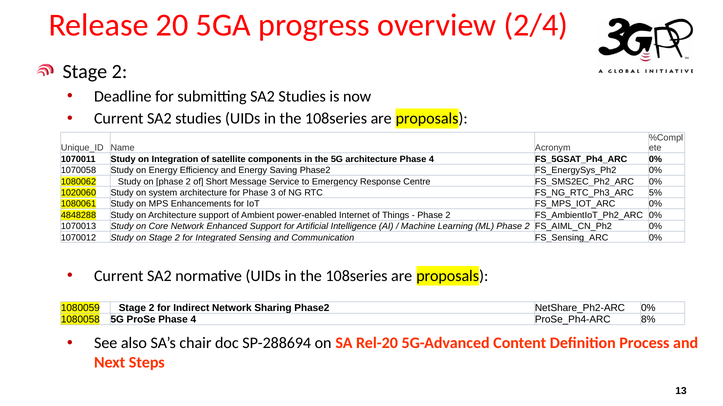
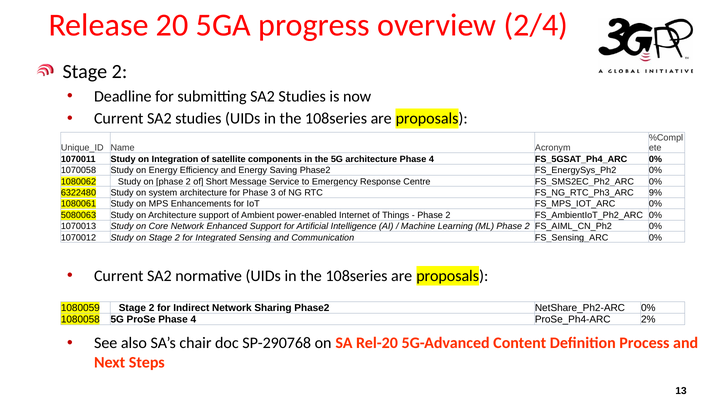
1020060: 1020060 -> 6322480
5%: 5% -> 9%
4848288: 4848288 -> 5080063
8%: 8% -> 2%
SP-288694: SP-288694 -> SP-290768
